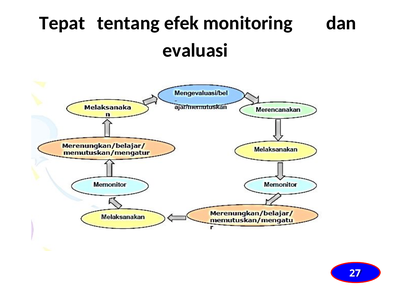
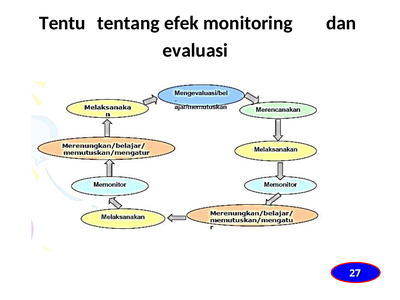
Tepat: Tepat -> Tentu
